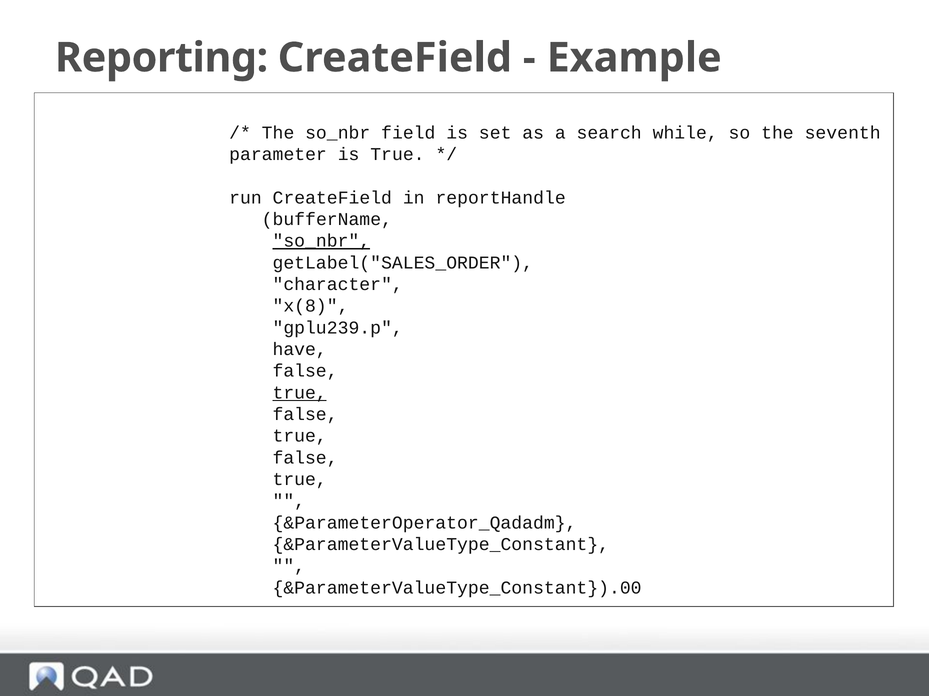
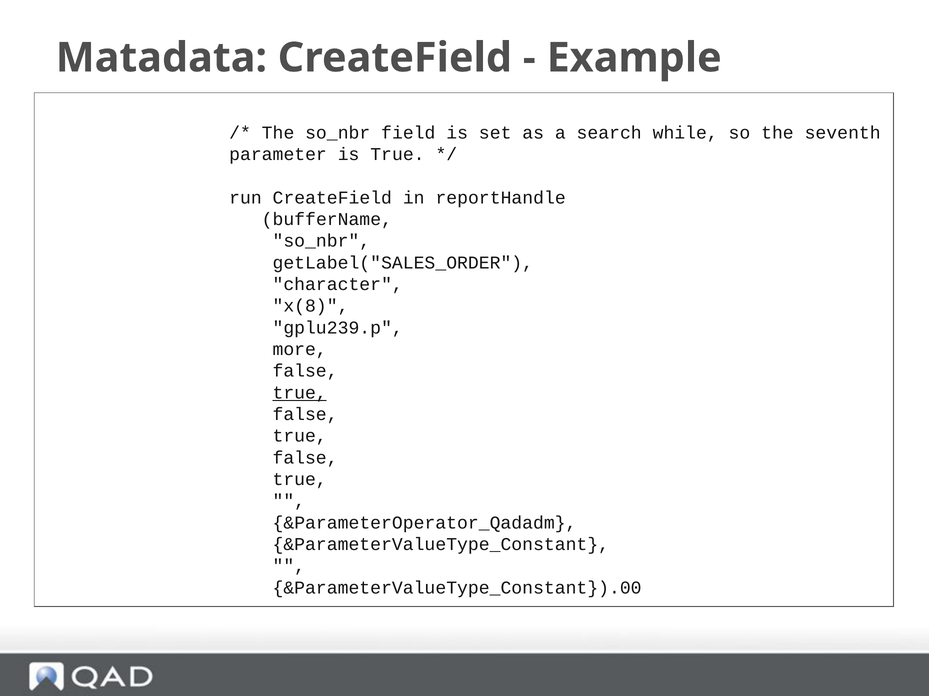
Reporting: Reporting -> Matadata
so_nbr at (321, 241) underline: present -> none
have: have -> more
